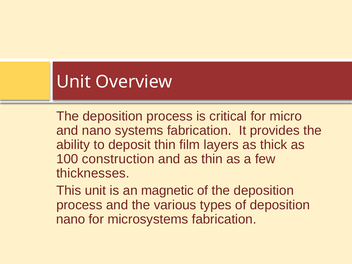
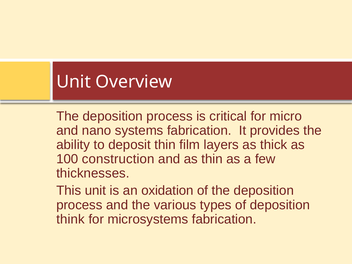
magnetic: magnetic -> oxidation
nano at (71, 219): nano -> think
